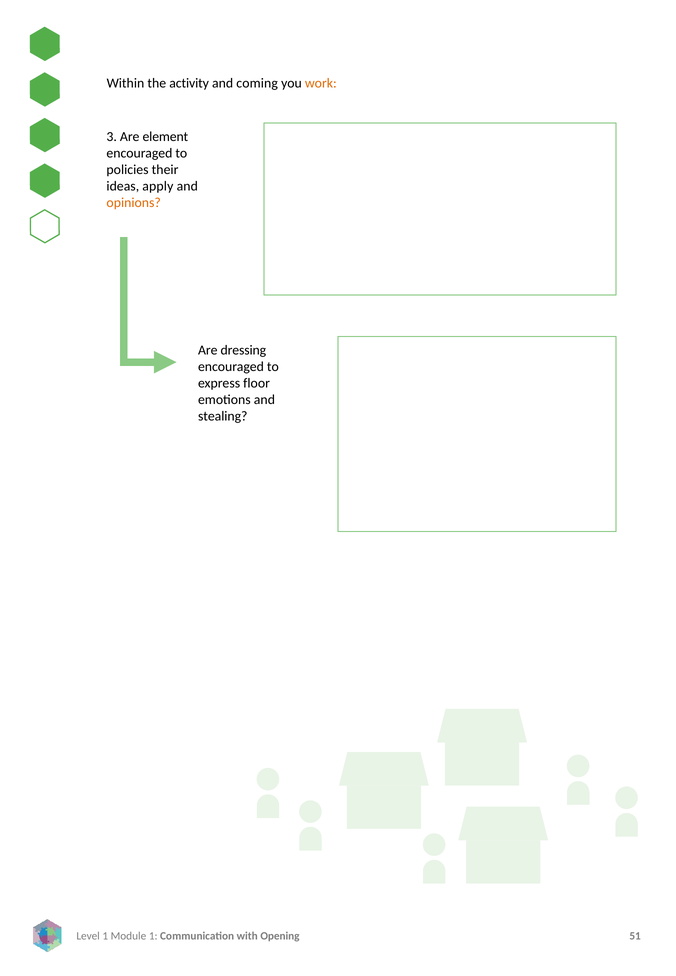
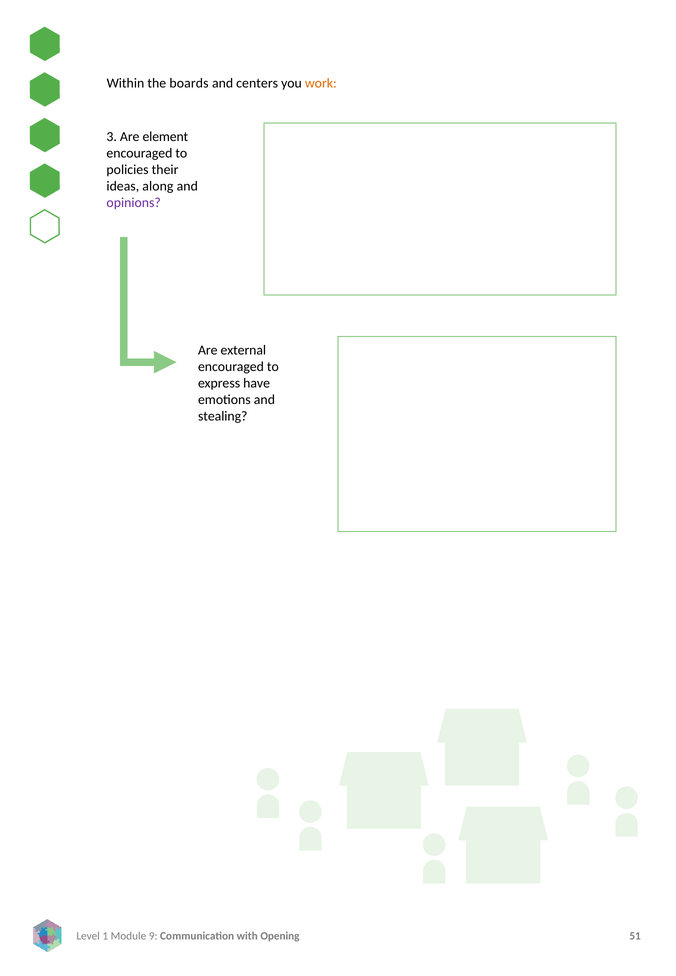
activity: activity -> boards
coming: coming -> centers
apply: apply -> along
opinions colour: orange -> purple
dressing: dressing -> external
floor: floor -> have
1 at (153, 937): 1 -> 9
